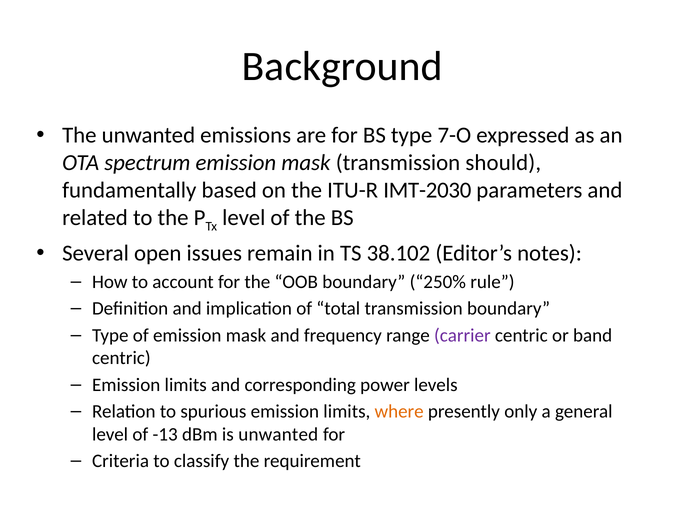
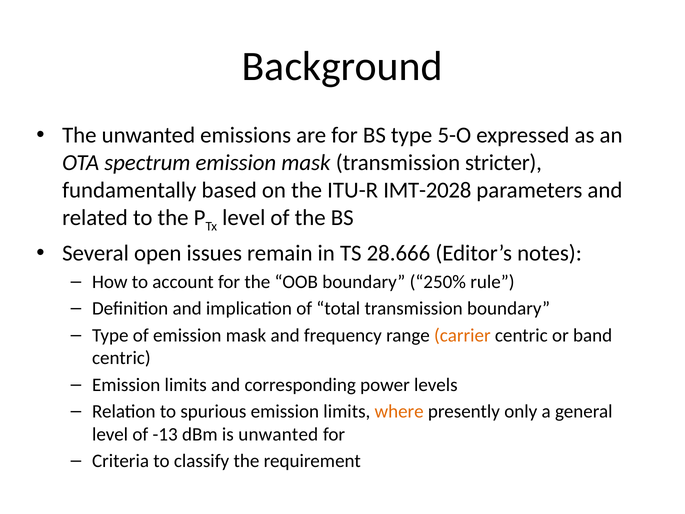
7-O: 7-O -> 5-O
should: should -> stricter
IMT-2030: IMT-2030 -> IMT-2028
38.102: 38.102 -> 28.666
carrier colour: purple -> orange
